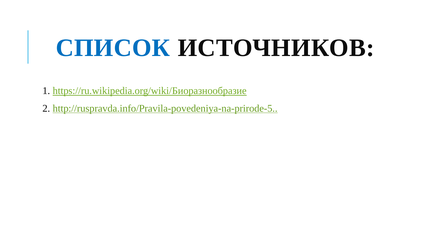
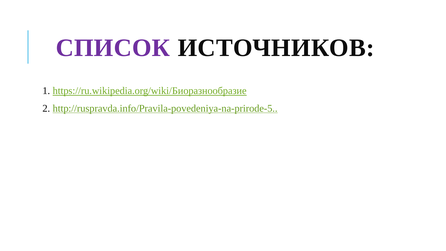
СПИСОК colour: blue -> purple
